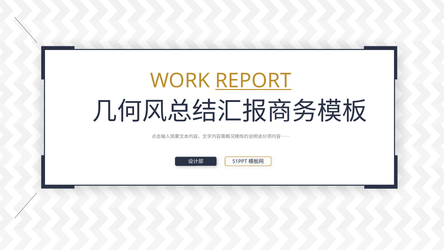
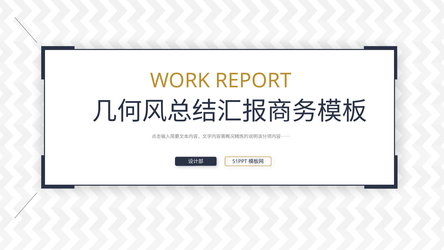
REPORT underline: present -> none
